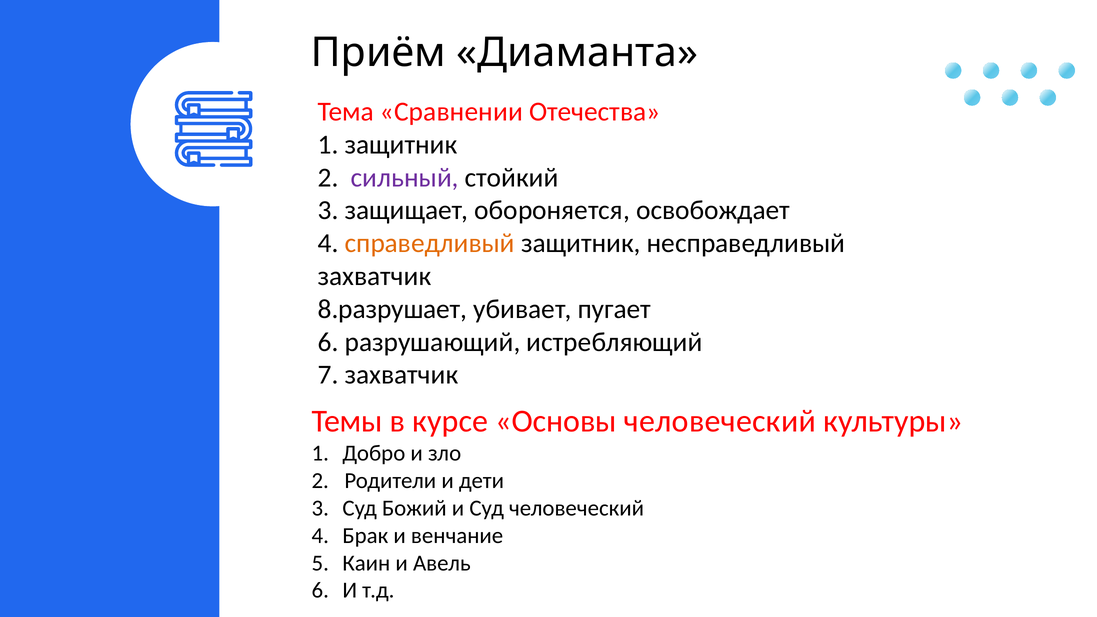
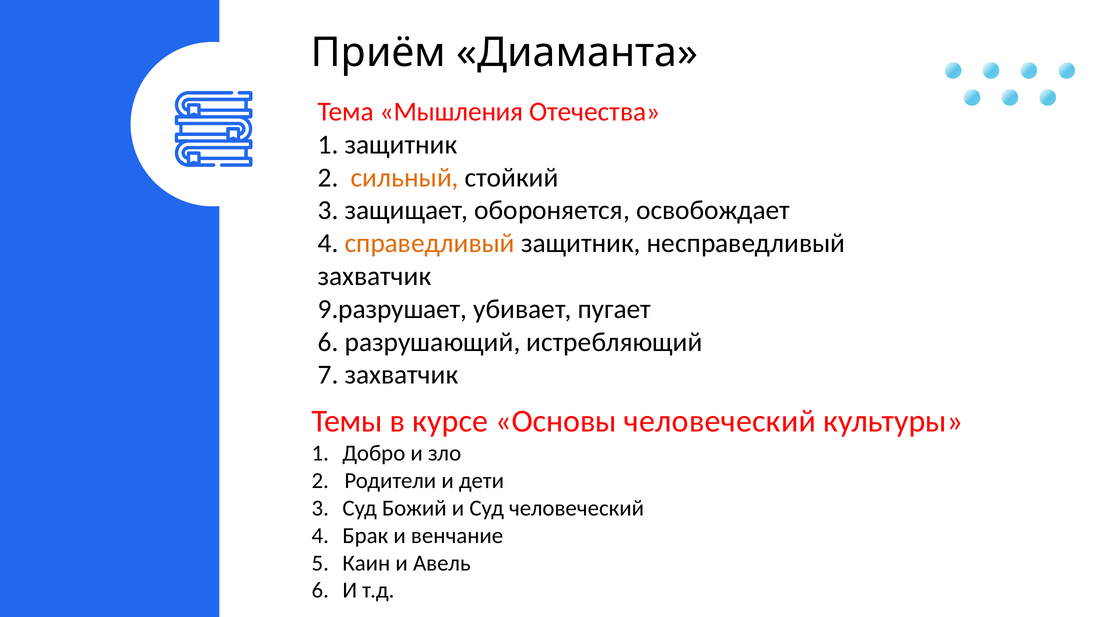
Сравнении: Сравнении -> Мышления
сильный colour: purple -> orange
8.разрушает: 8.разрушает -> 9.разрушает
